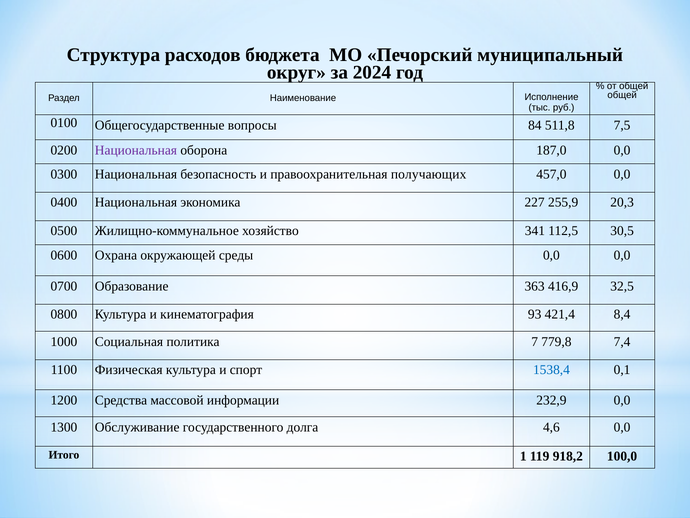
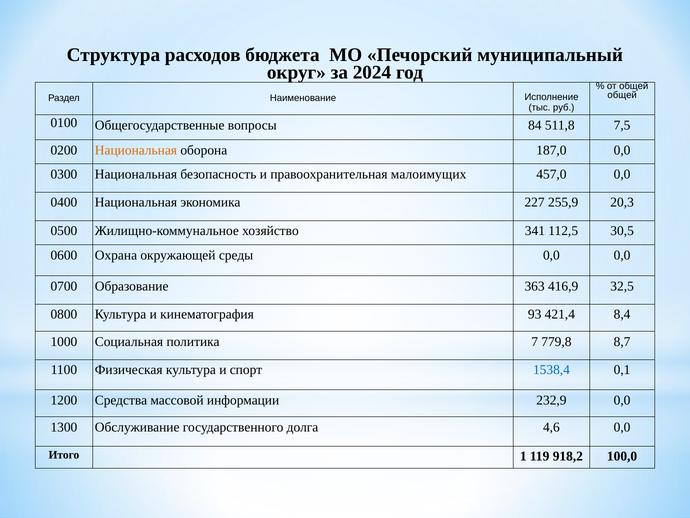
Национальная at (136, 150) colour: purple -> orange
получающих: получающих -> малоимущих
7,4: 7,4 -> 8,7
